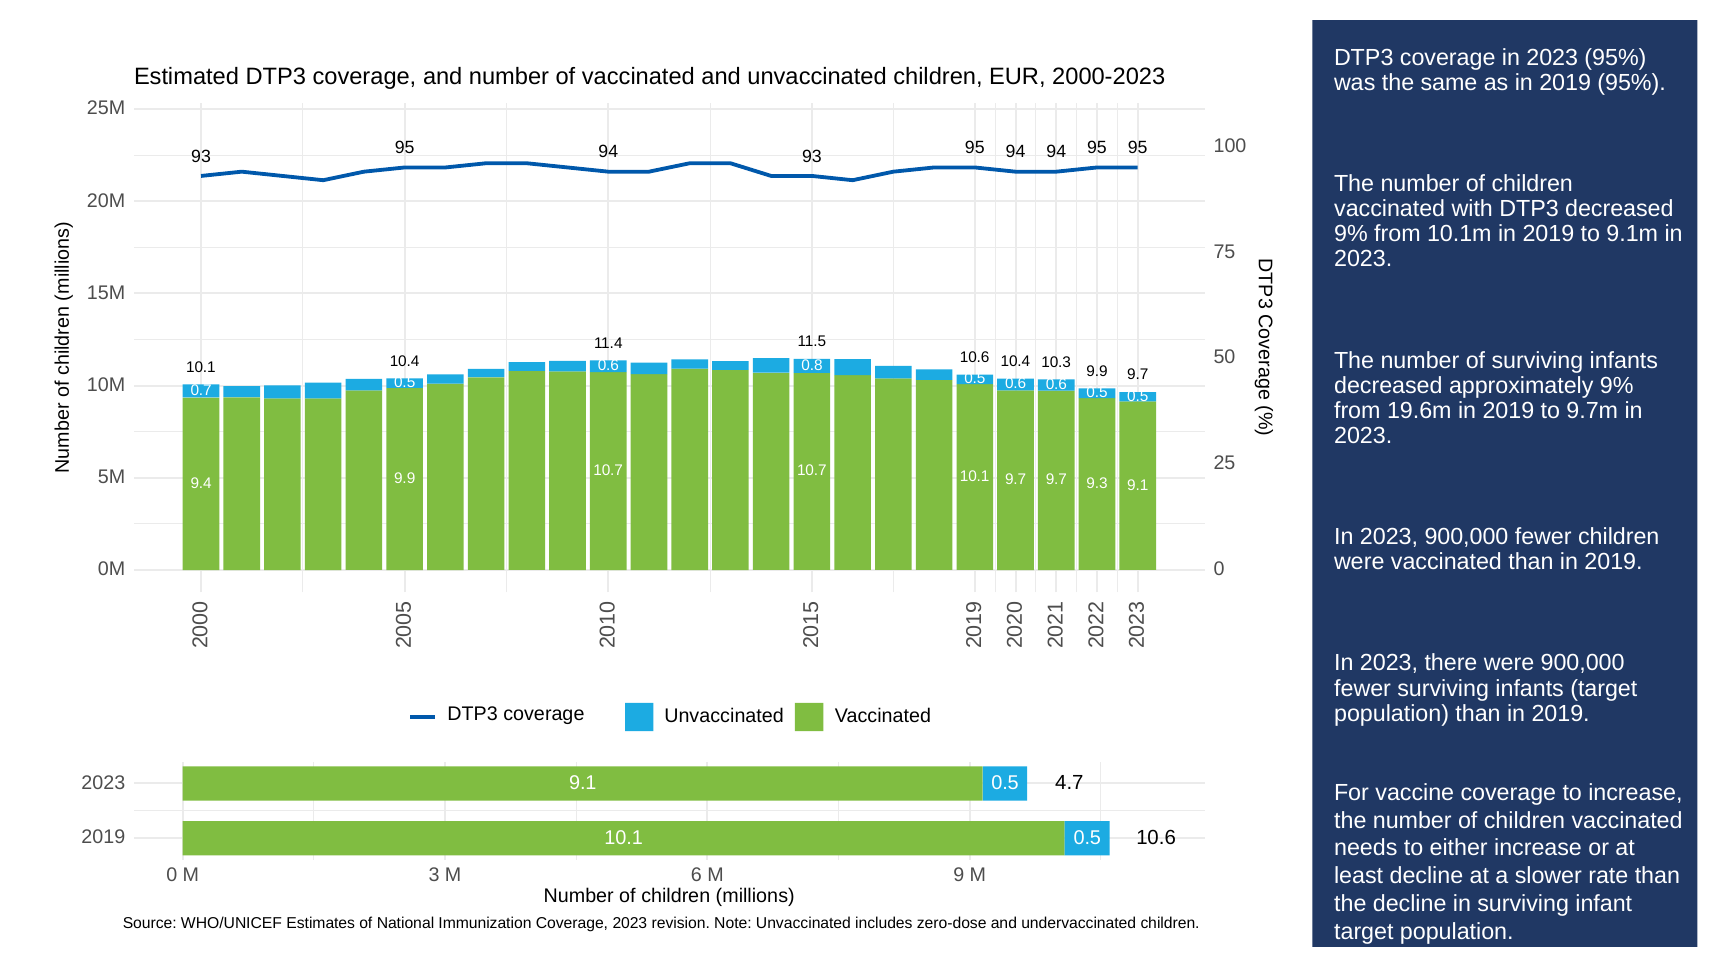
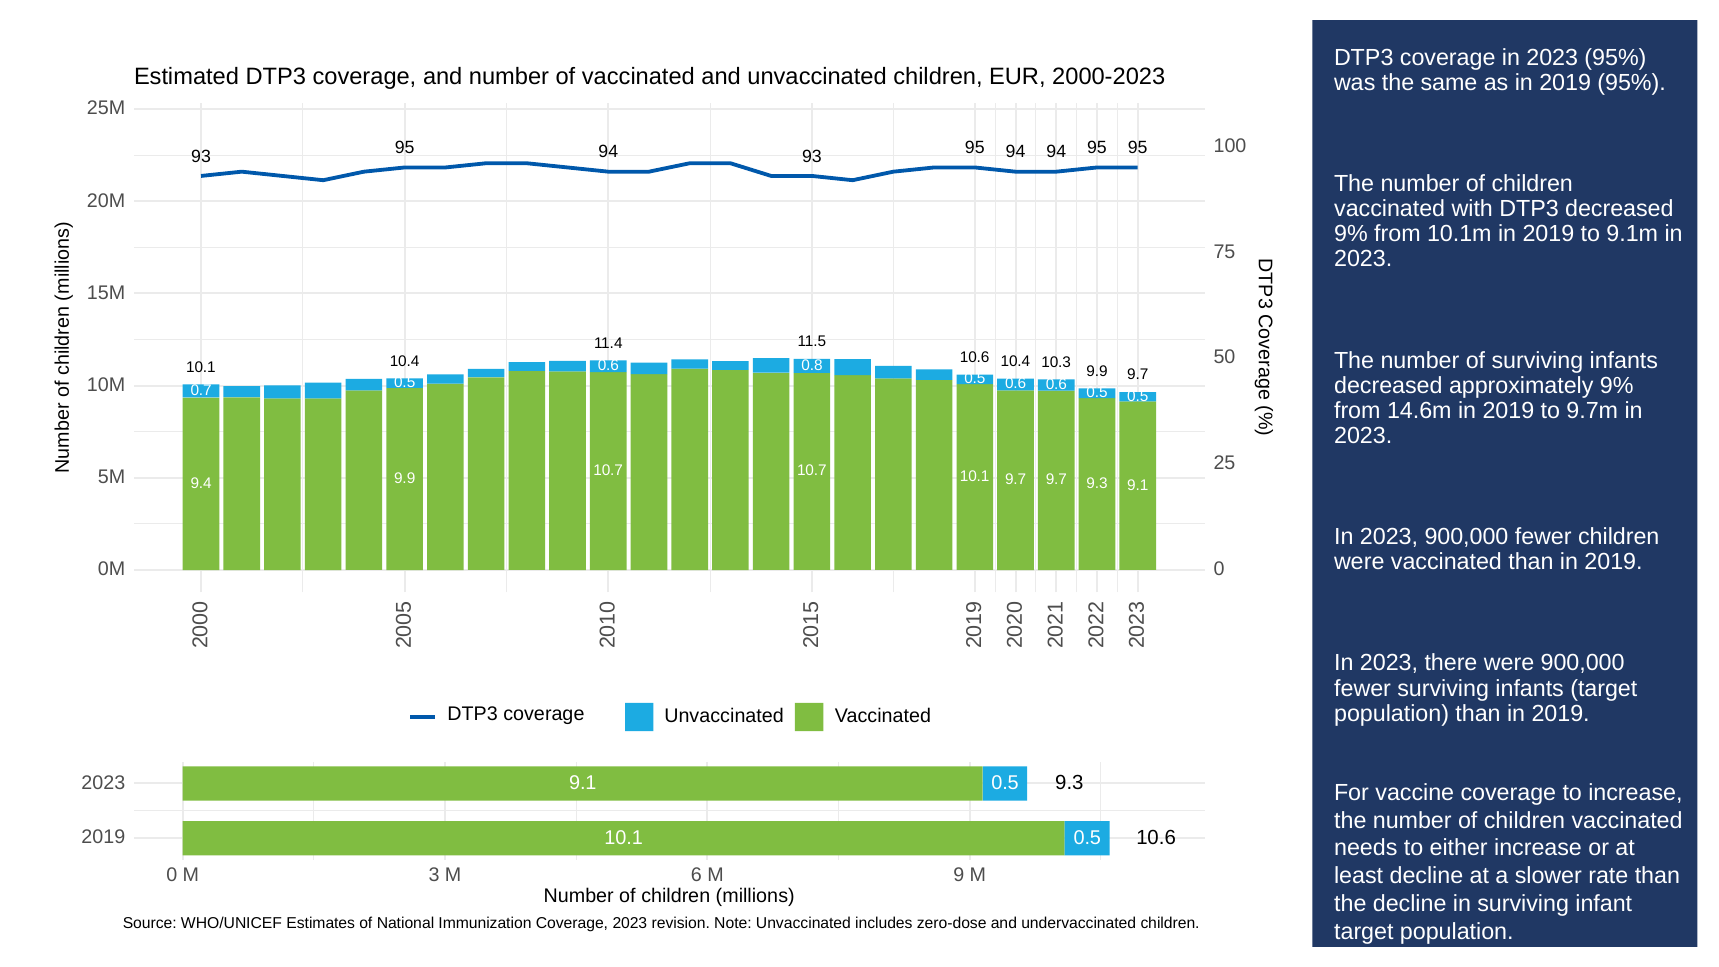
19.6m: 19.6m -> 14.6m
4.7 at (1069, 783): 4.7 -> 9.3
